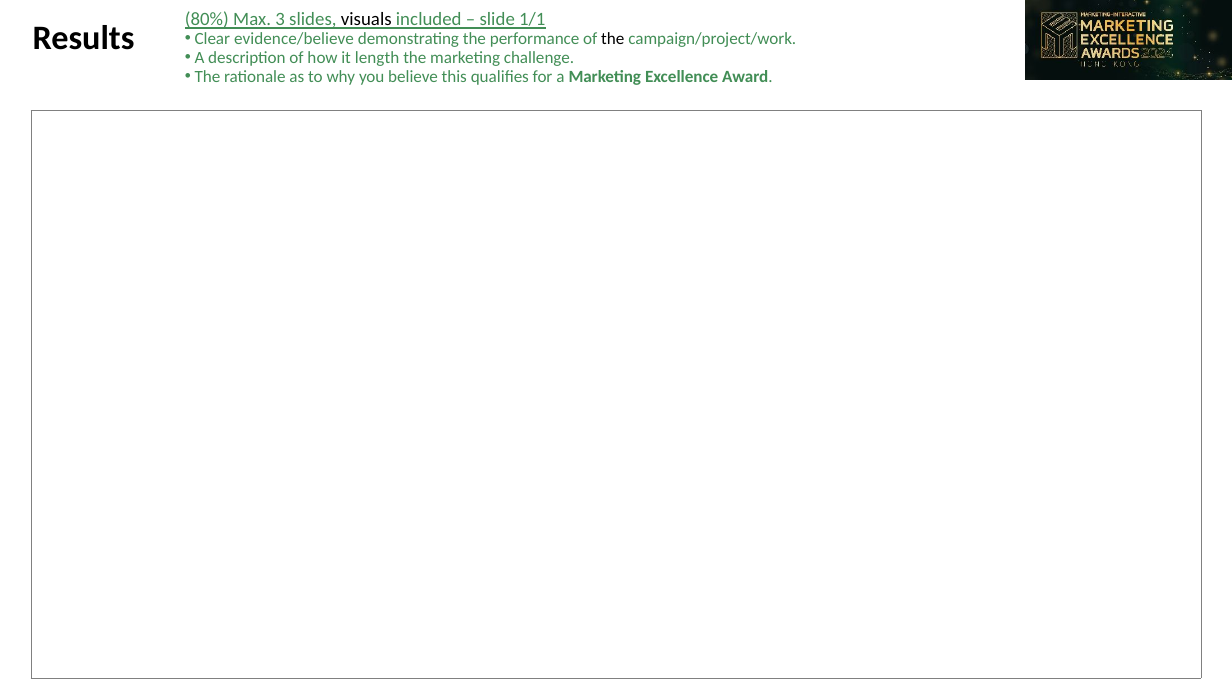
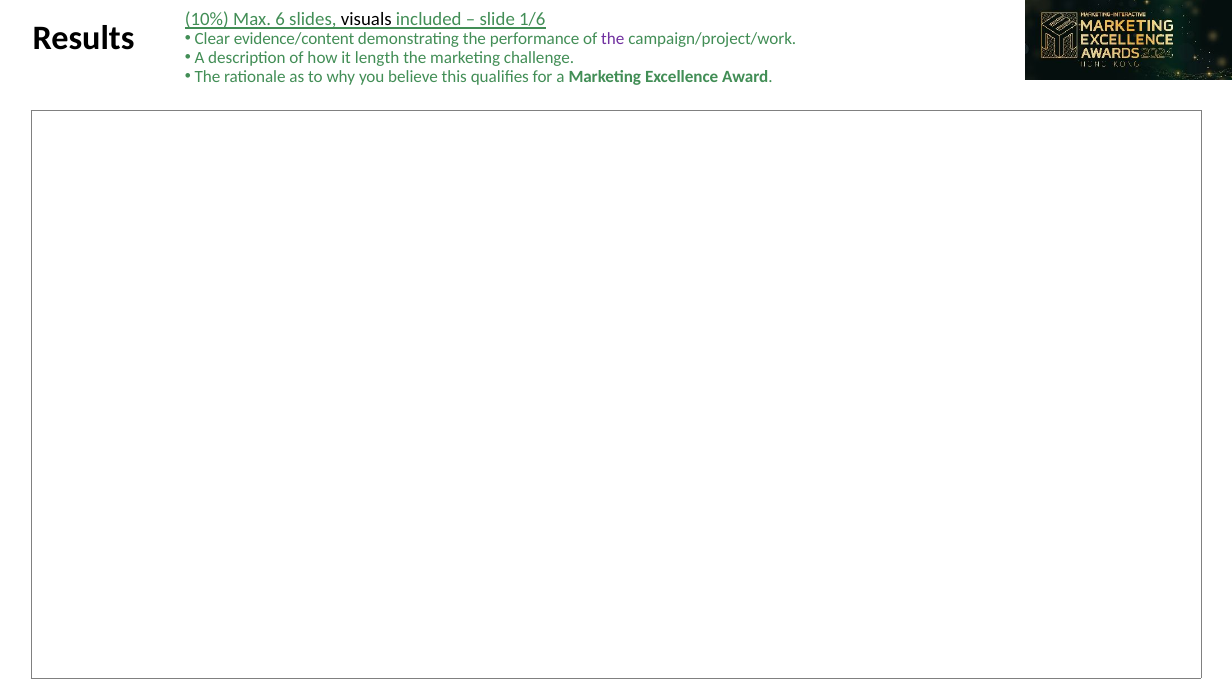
80%: 80% -> 10%
3: 3 -> 6
1/1: 1/1 -> 1/6
evidence/believe: evidence/believe -> evidence/content
the at (613, 39) colour: black -> purple
